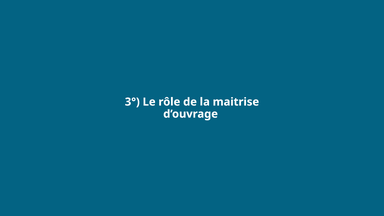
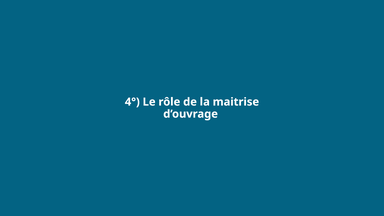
3°: 3° -> 4°
